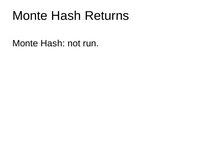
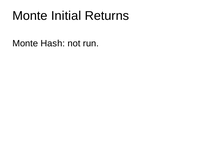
Hash at (66, 16): Hash -> Initial
